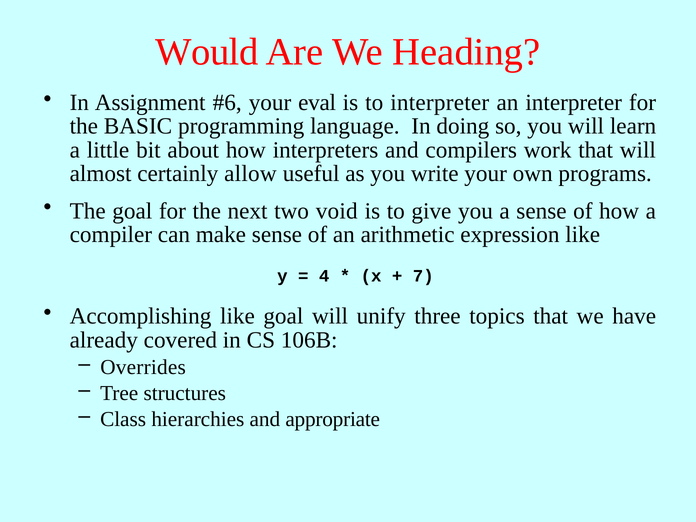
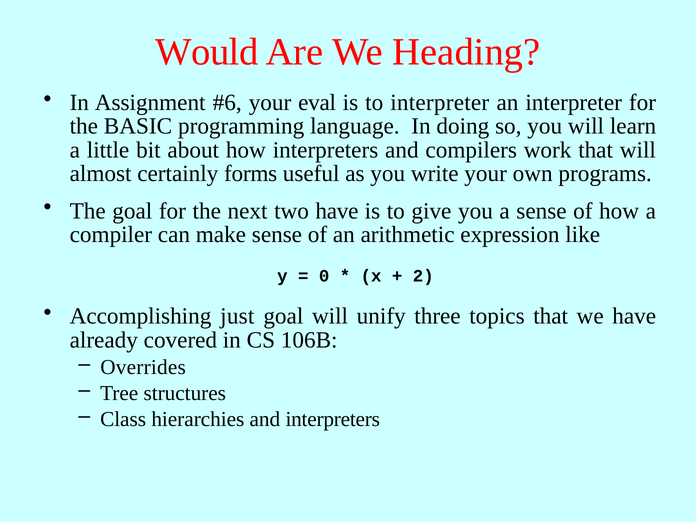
allow: allow -> forms
two void: void -> have
4: 4 -> 0
7: 7 -> 2
Accomplishing like: like -> just
and appropriate: appropriate -> interpreters
